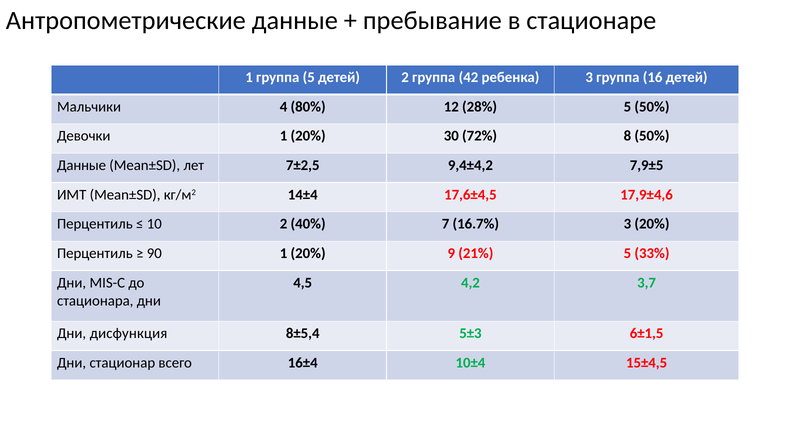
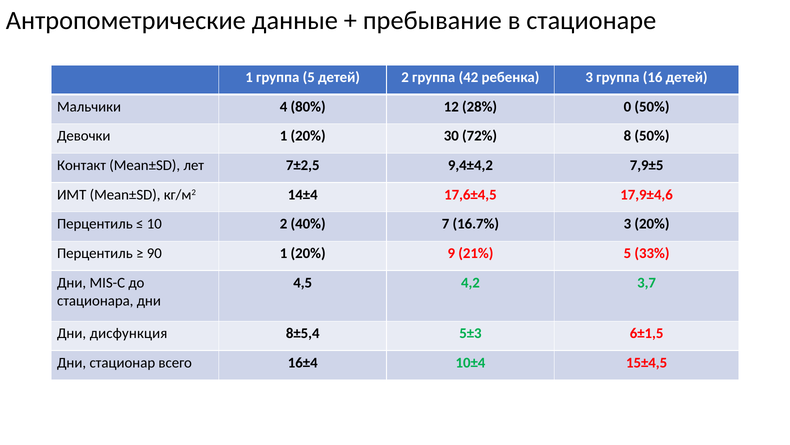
28% 5: 5 -> 0
Данные at (82, 165): Данные -> Контакт
